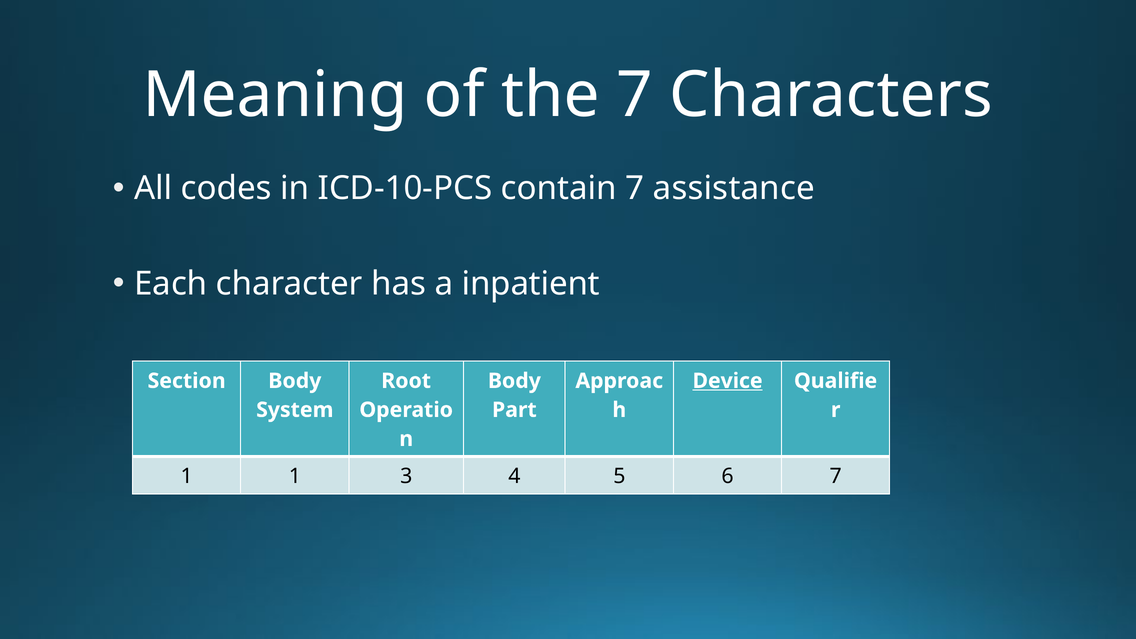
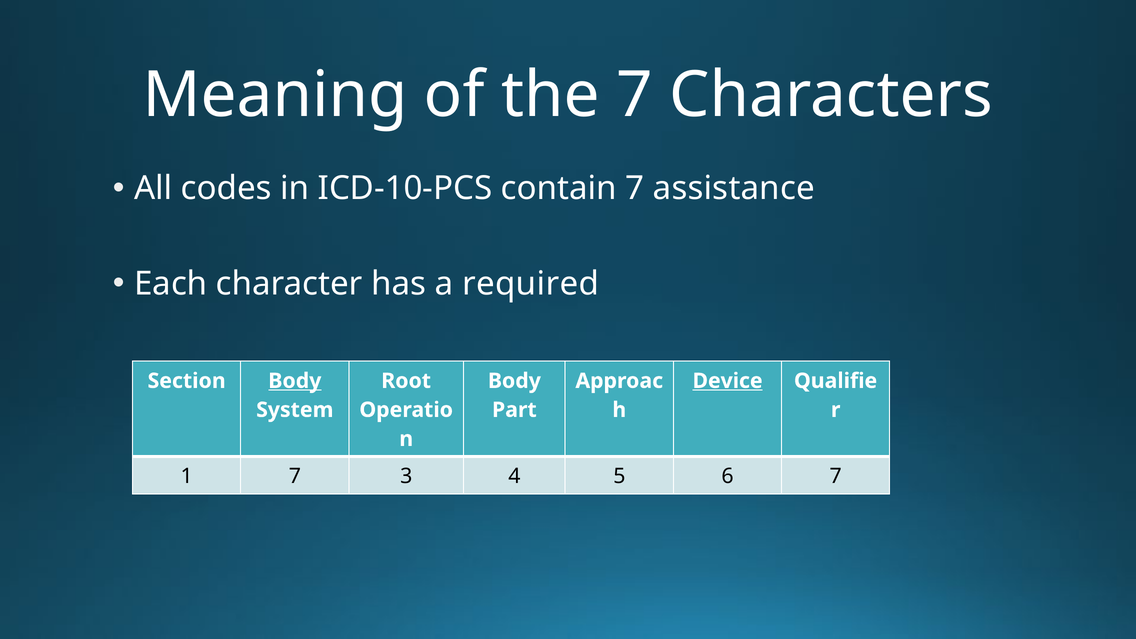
inpatient: inpatient -> required
Body at (295, 381) underline: none -> present
1 1: 1 -> 7
